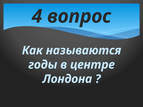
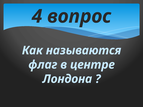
годы: годы -> флаг
